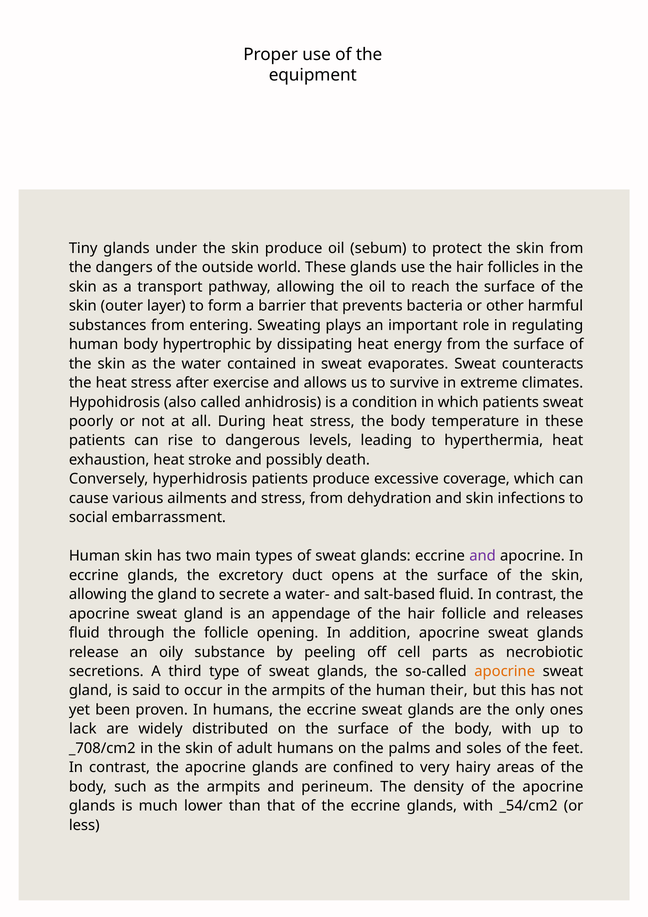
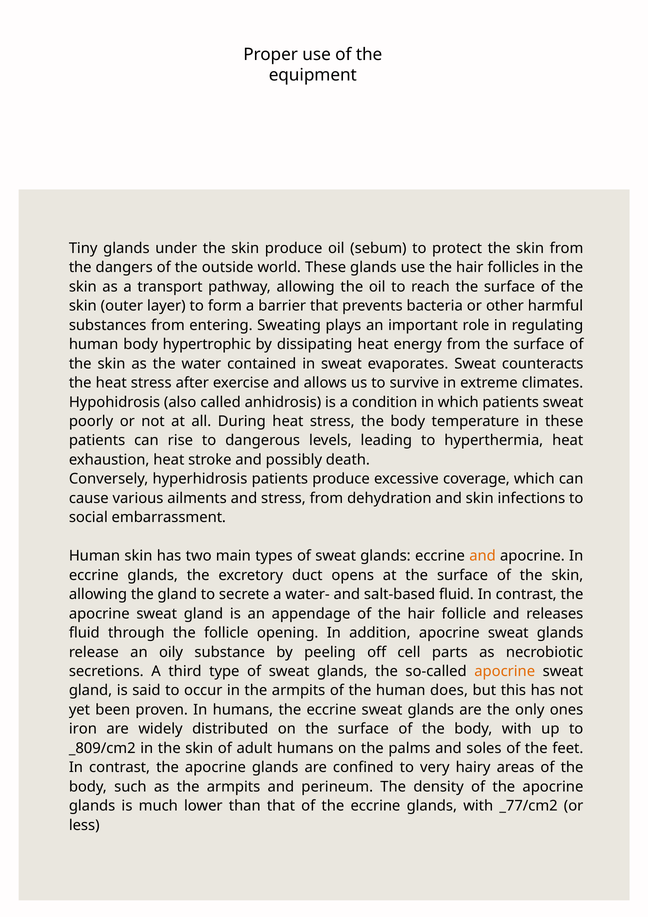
and at (483, 556) colour: purple -> orange
their: their -> does
lack: lack -> iron
_708/cm2: _708/cm2 -> _809/cm2
_54/cm2: _54/cm2 -> _77/cm2
